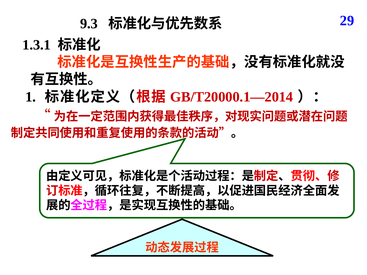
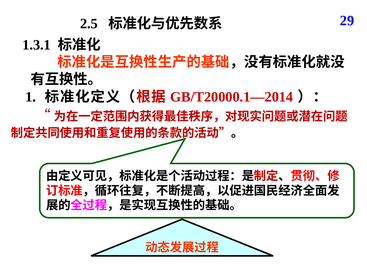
9.3: 9.3 -> 2.5
